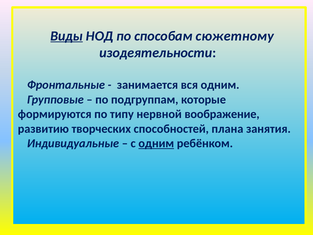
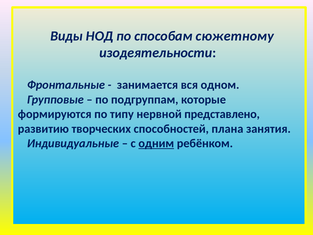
Виды underline: present -> none
вся одним: одним -> одном
воображение: воображение -> представлено
